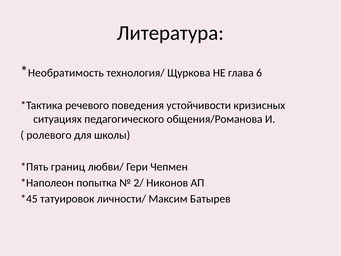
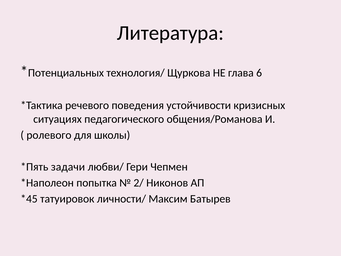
Необратимость: Необратимость -> Потенциальных
границ: границ -> задачи
